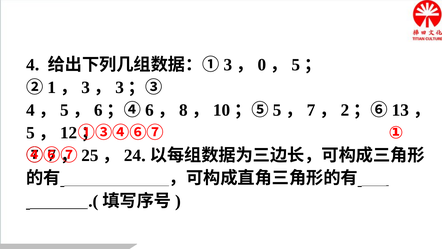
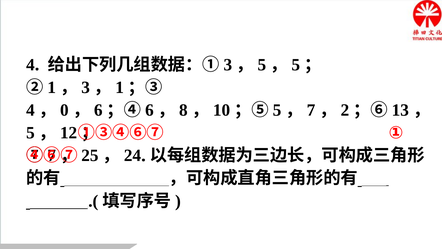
0 at (262, 65): 0 -> 5
3 at (120, 87): 3 -> 1
5 at (64, 110): 5 -> 0
